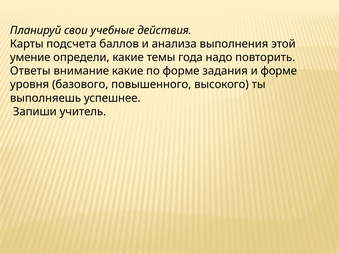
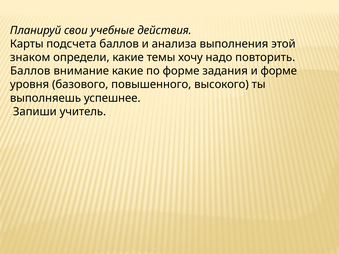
умение: умение -> знаком
года: года -> хочу
Ответы at (30, 71): Ответы -> Баллов
